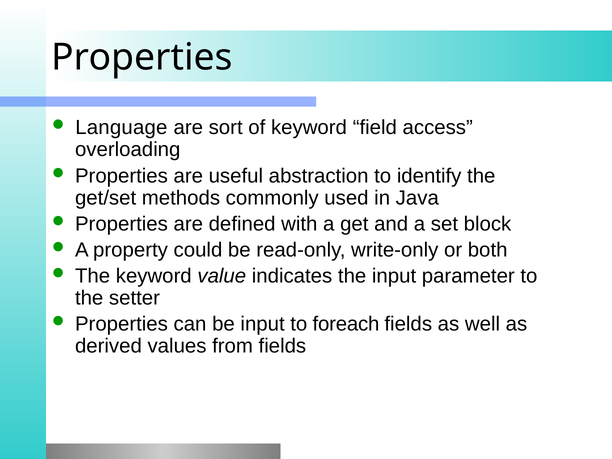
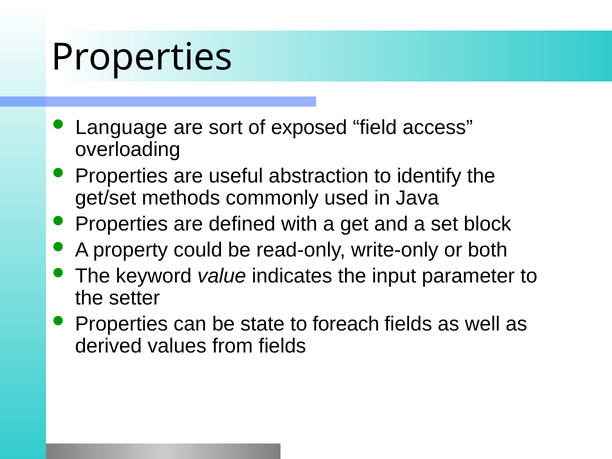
of keyword: keyword -> exposed
be input: input -> state
